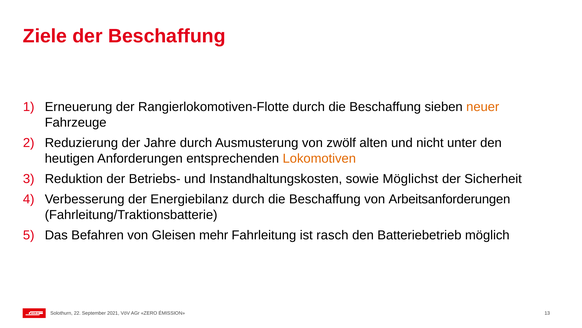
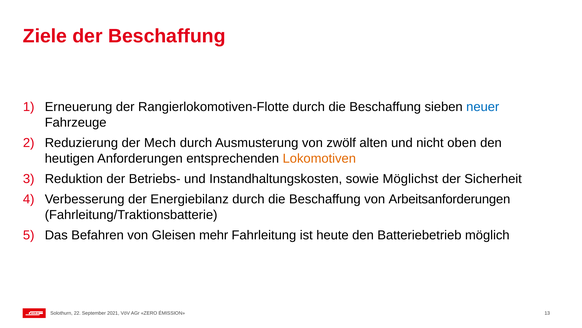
neuer colour: orange -> blue
Jahre: Jahre -> Mech
unter: unter -> oben
rasch: rasch -> heute
